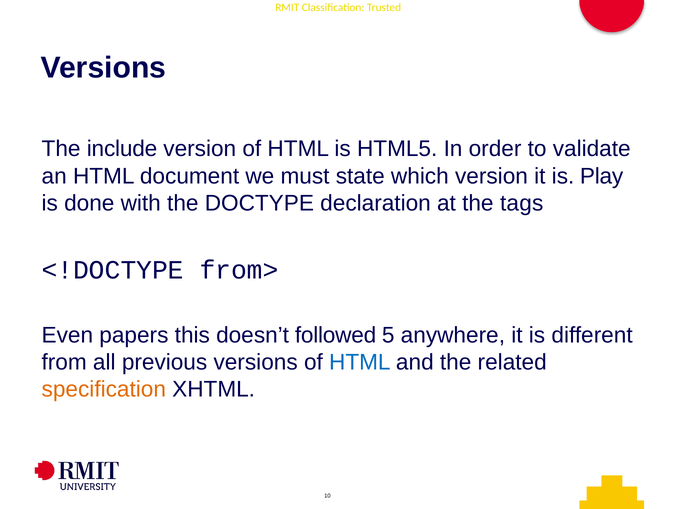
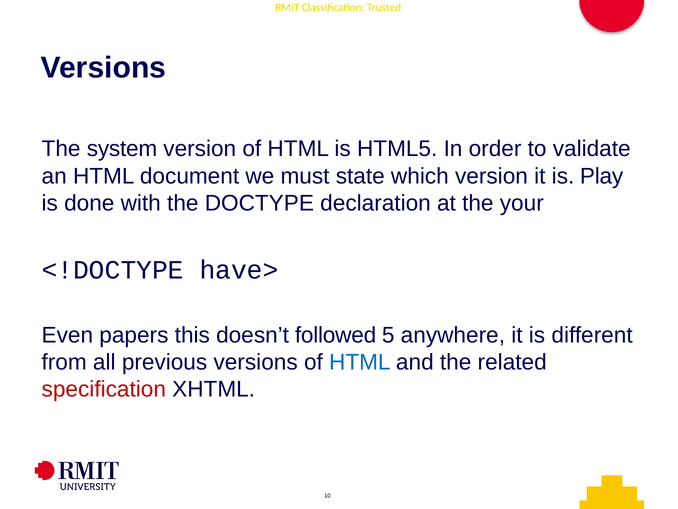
include: include -> system
tags: tags -> your
from>: from> -> have>
specification colour: orange -> red
